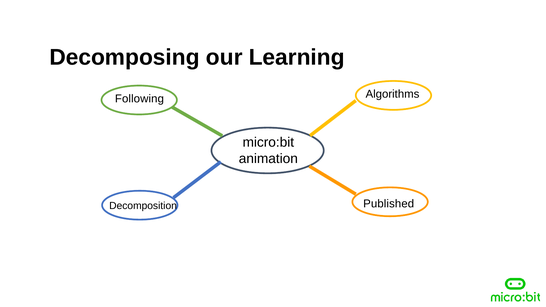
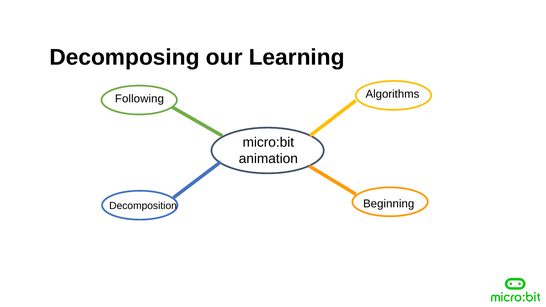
Published: Published -> Beginning
